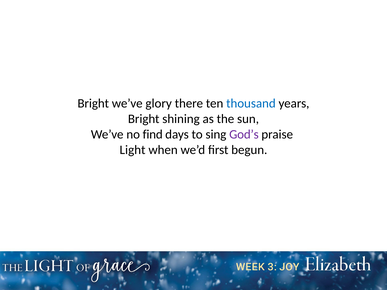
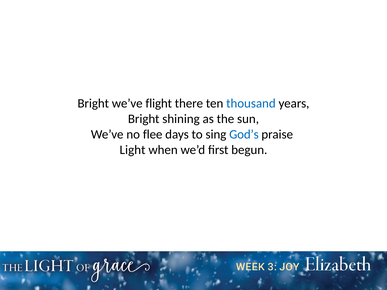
glory: glory -> flight
find: find -> flee
God’s colour: purple -> blue
